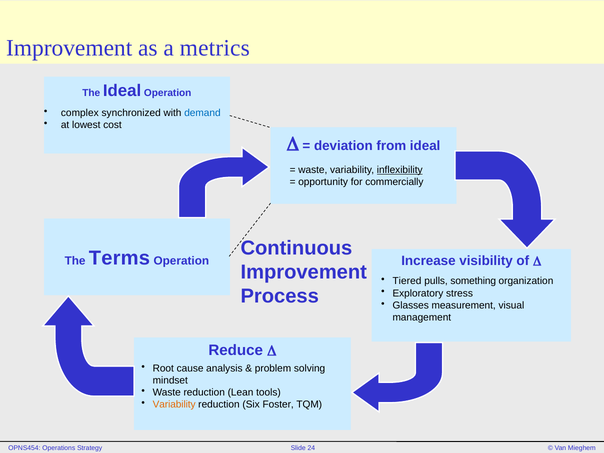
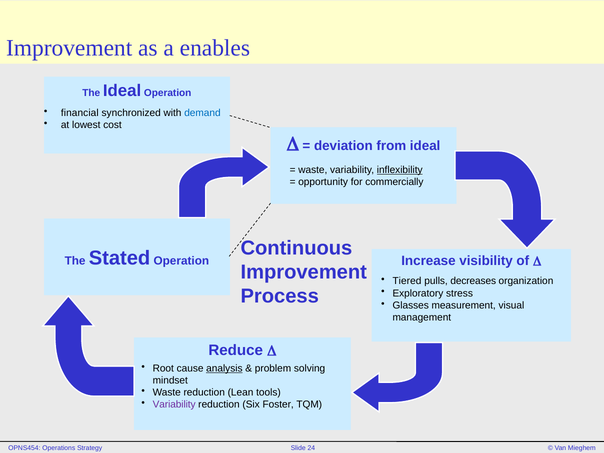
metrics: metrics -> enables
complex: complex -> financial
Terms: Terms -> Stated
something: something -> decreases
analysis underline: none -> present
Variability at (174, 405) colour: orange -> purple
